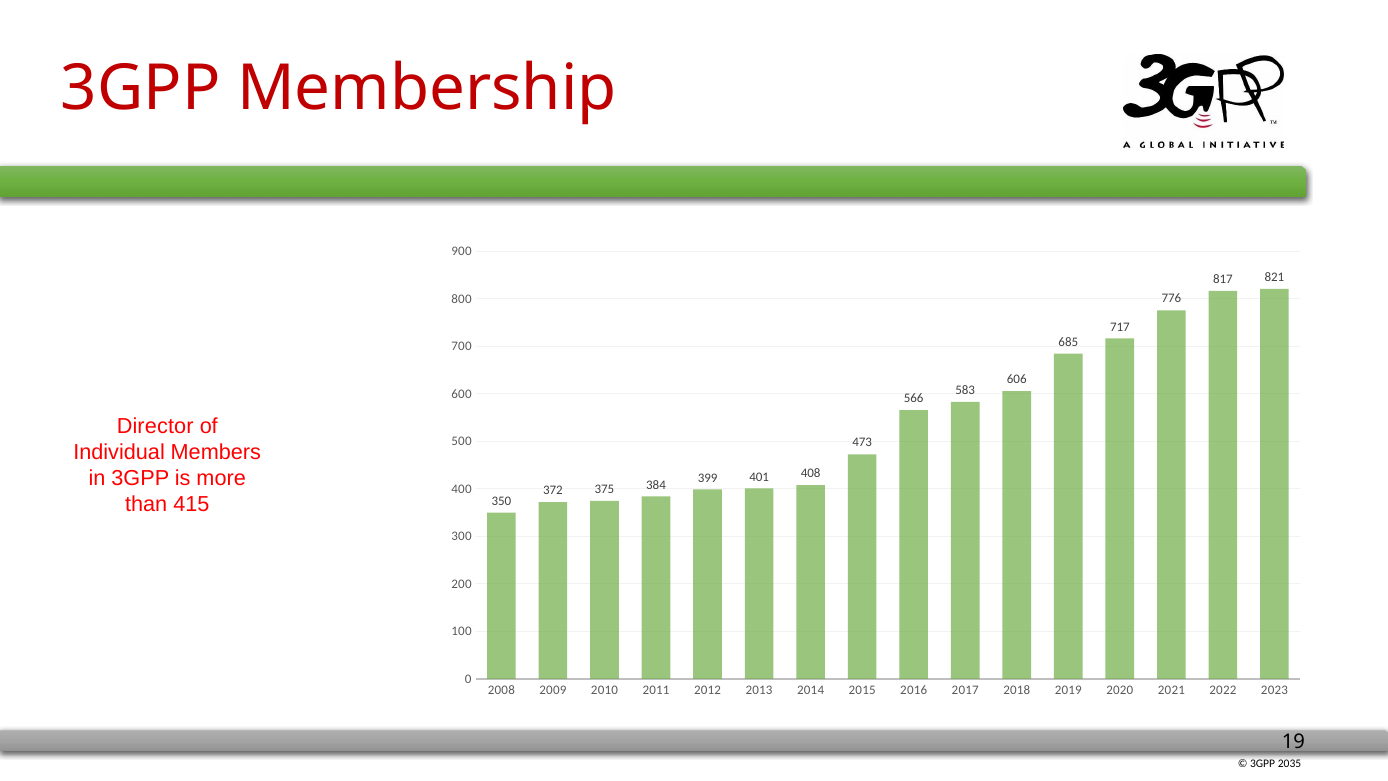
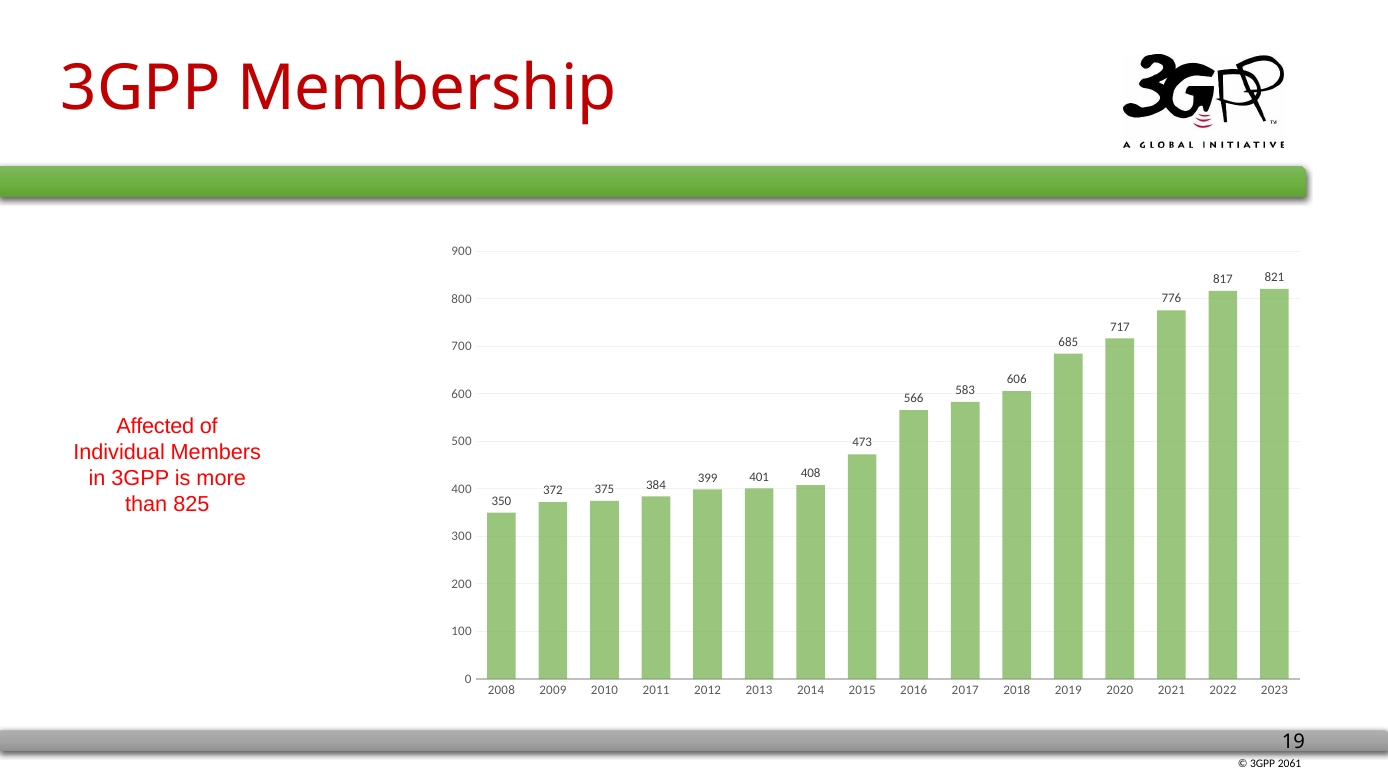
Director: Director -> Affected
415: 415 -> 825
2035: 2035 -> 2061
